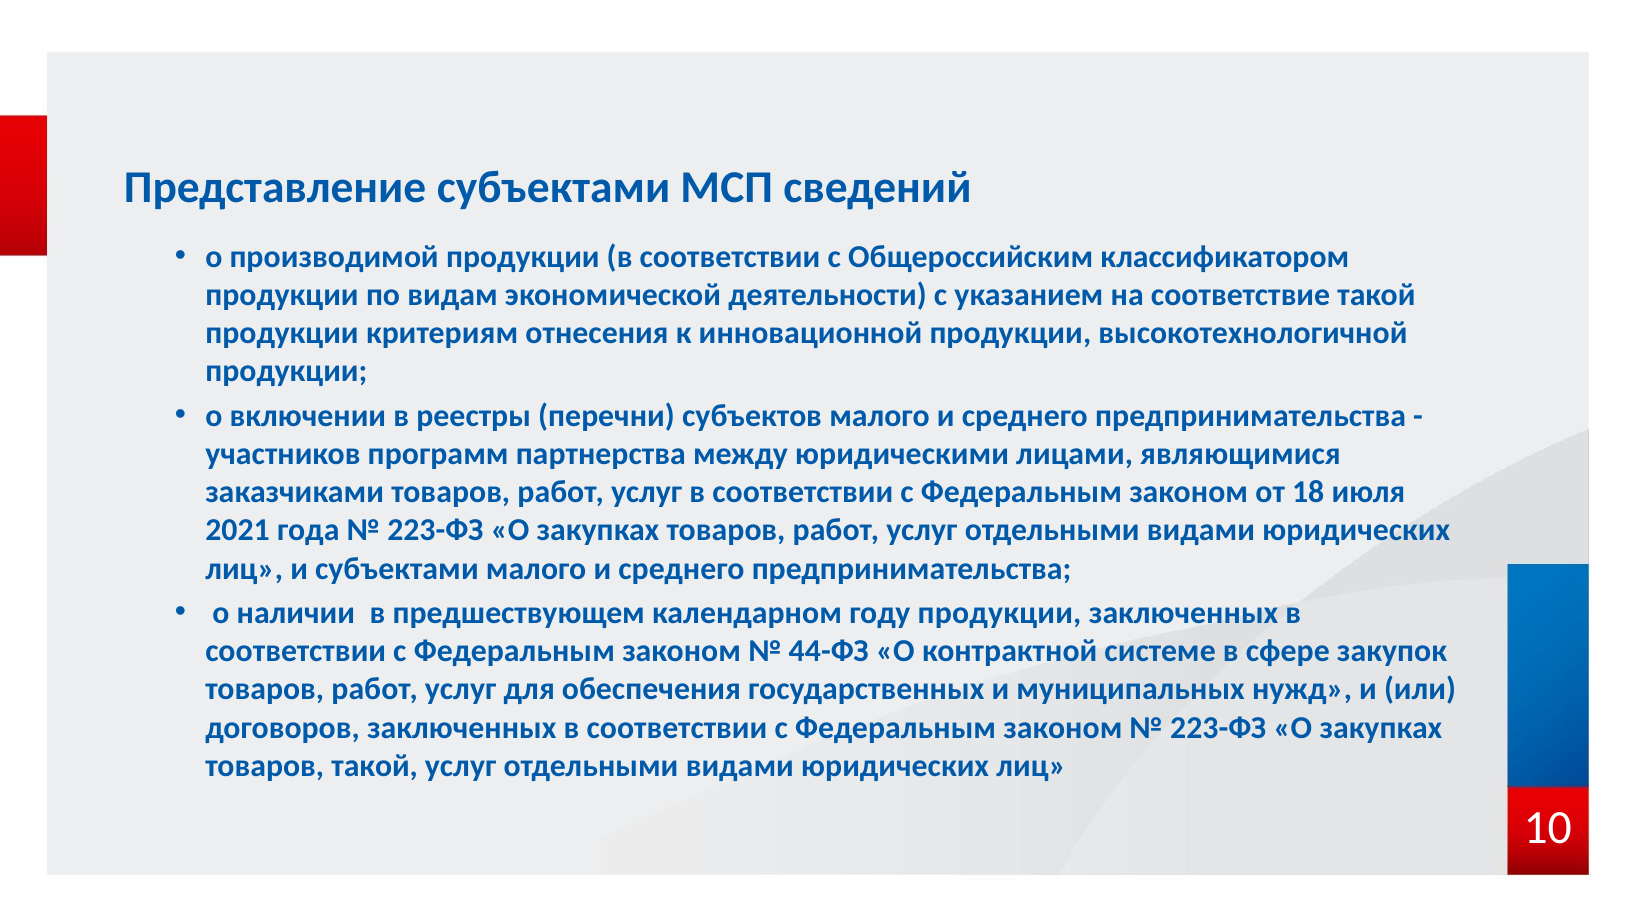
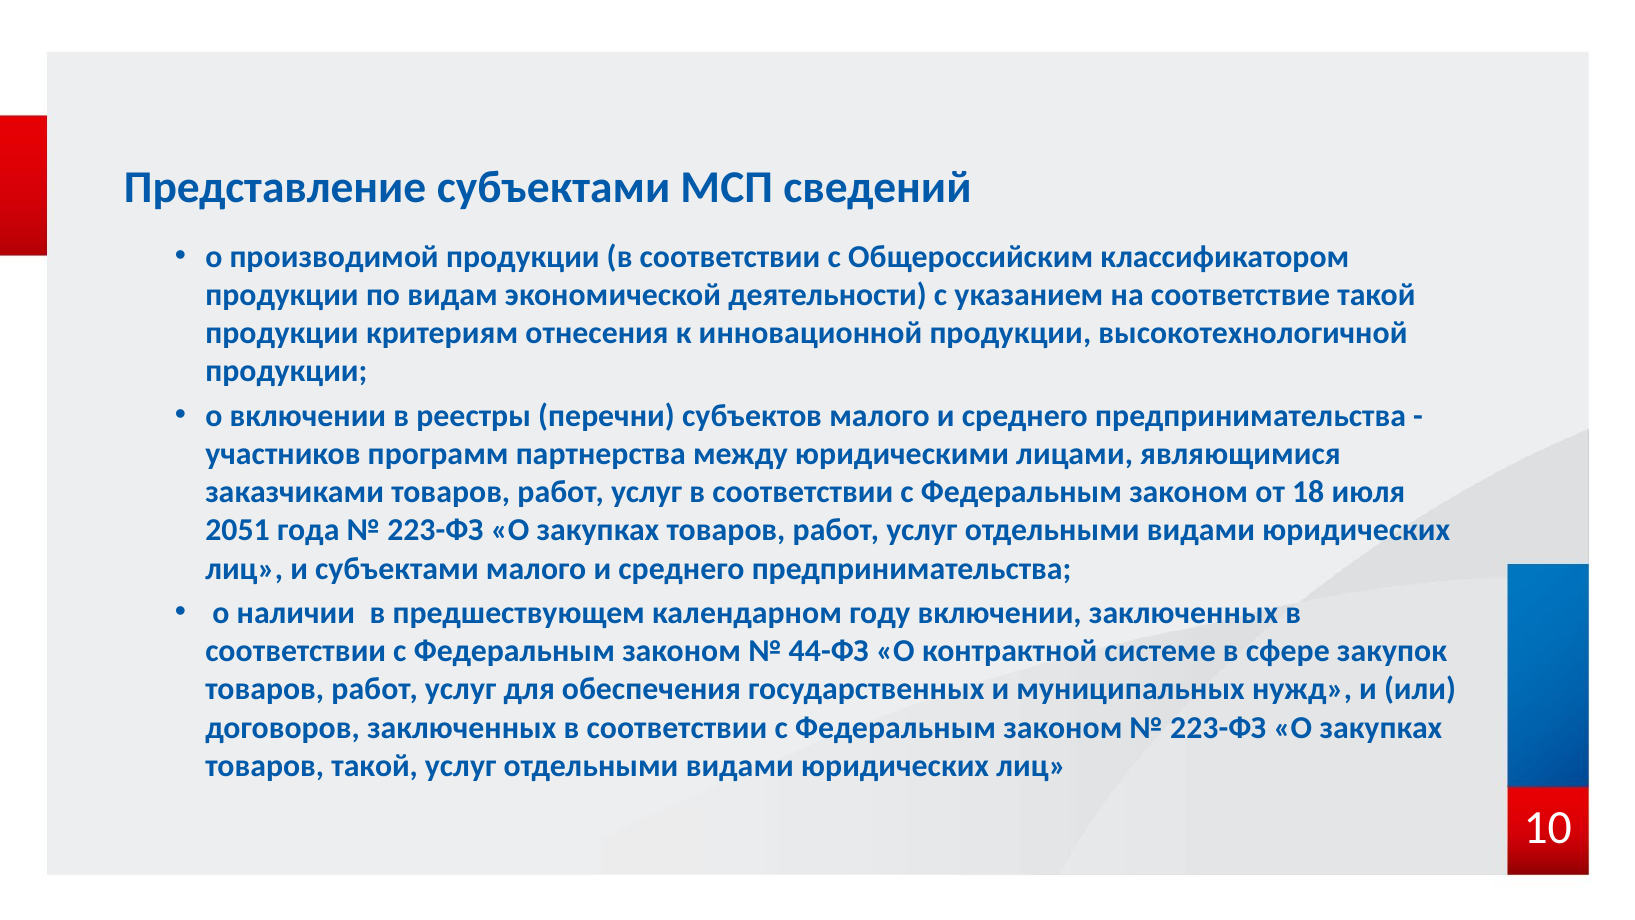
2021: 2021 -> 2051
году продукции: продукции -> включении
